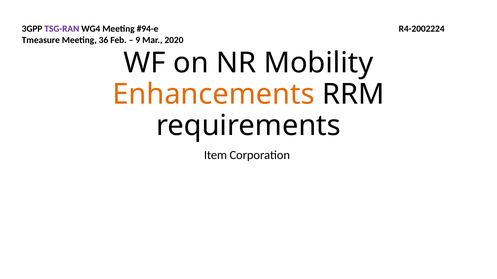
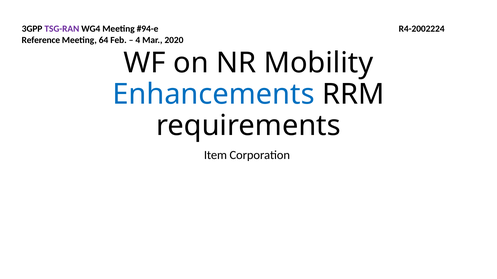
Tmeasure: Tmeasure -> Reference
36: 36 -> 64
9: 9 -> 4
Enhancements colour: orange -> blue
